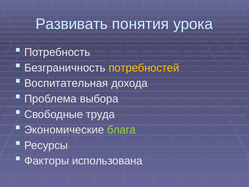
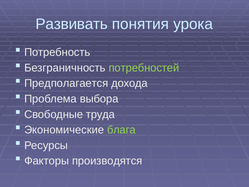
потребностей colour: yellow -> light green
Воспитательная: Воспитательная -> Предполагается
использована: использована -> производятся
